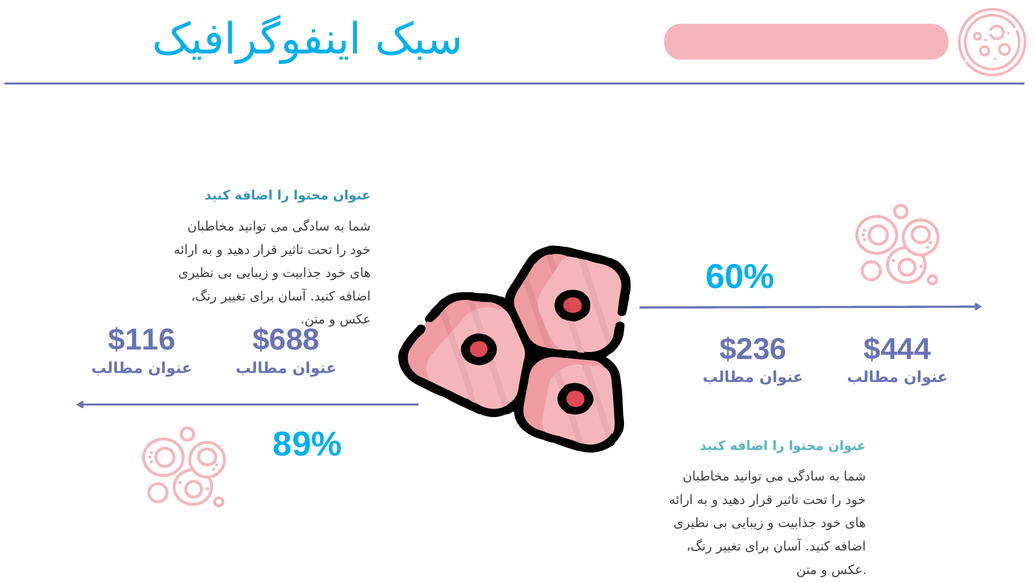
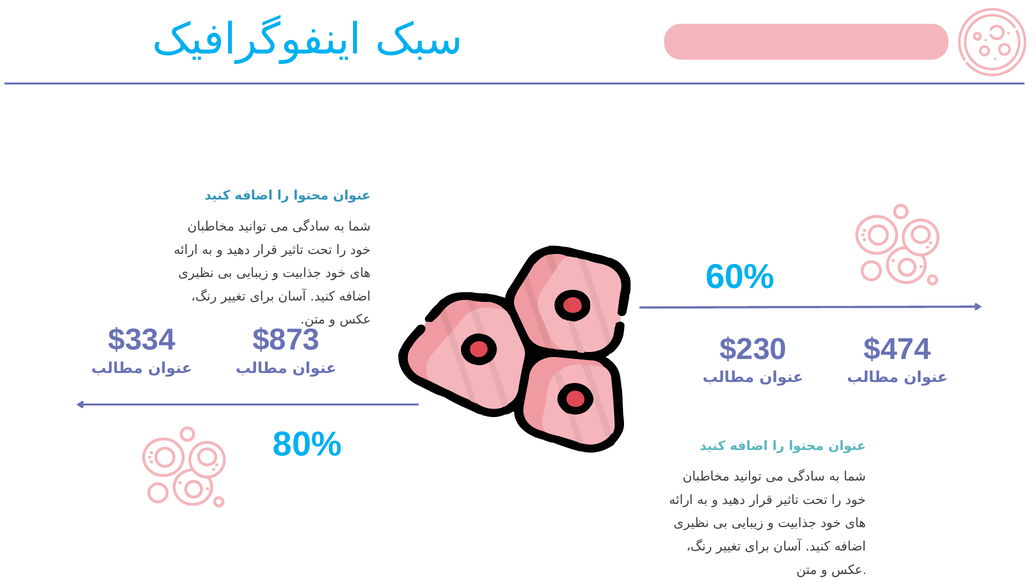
$116: $116 -> $334
$688: $688 -> $873
$236: $236 -> $230
$444: $444 -> $474
89%: 89% -> 80%
